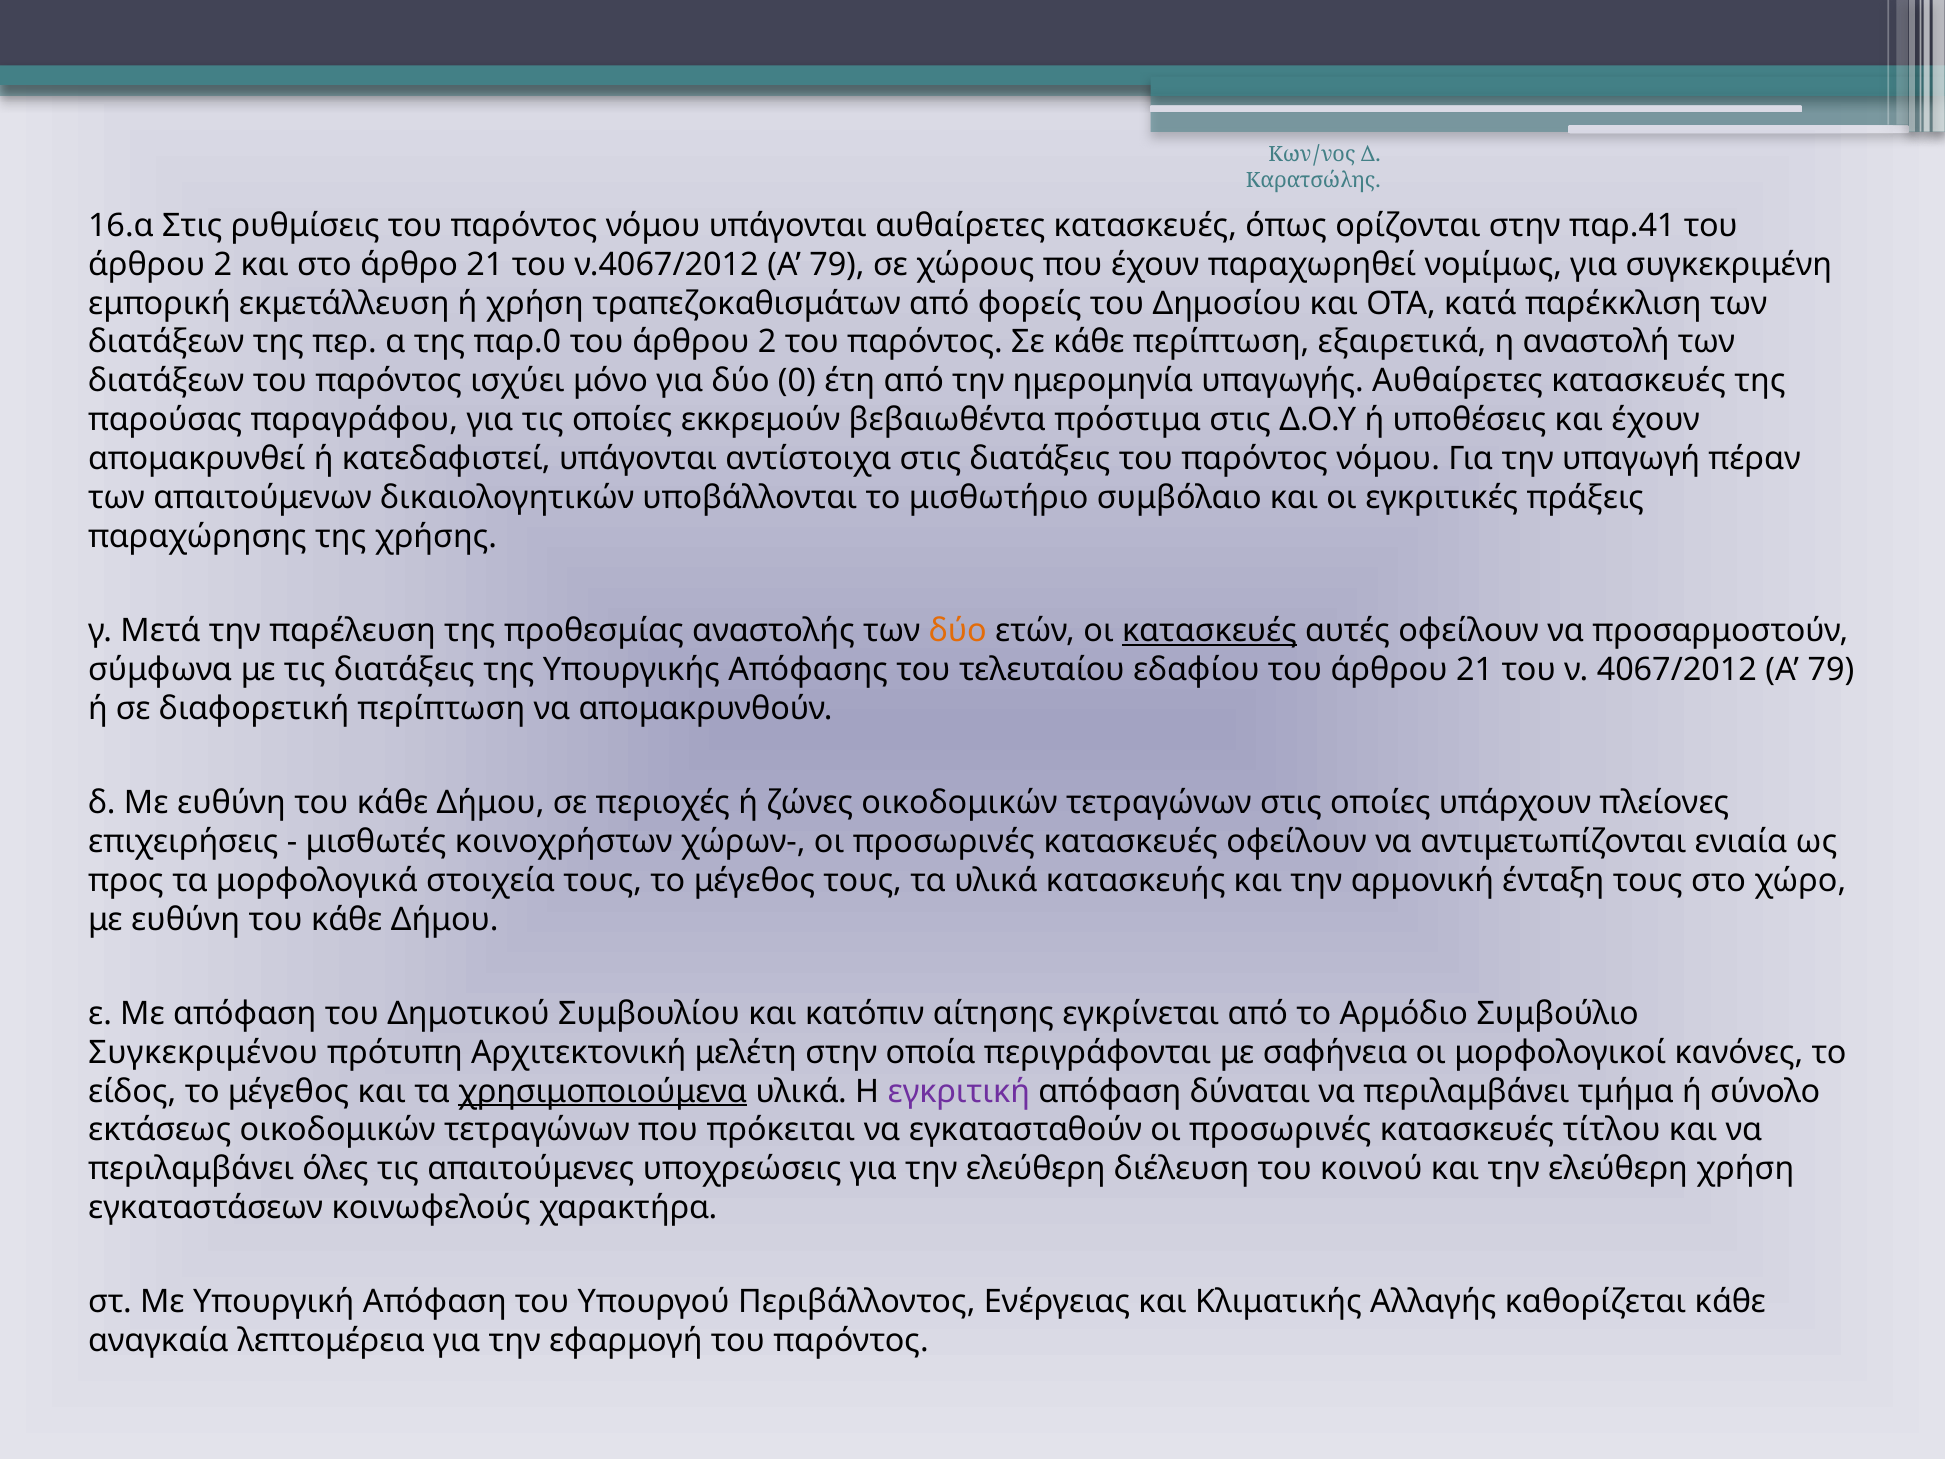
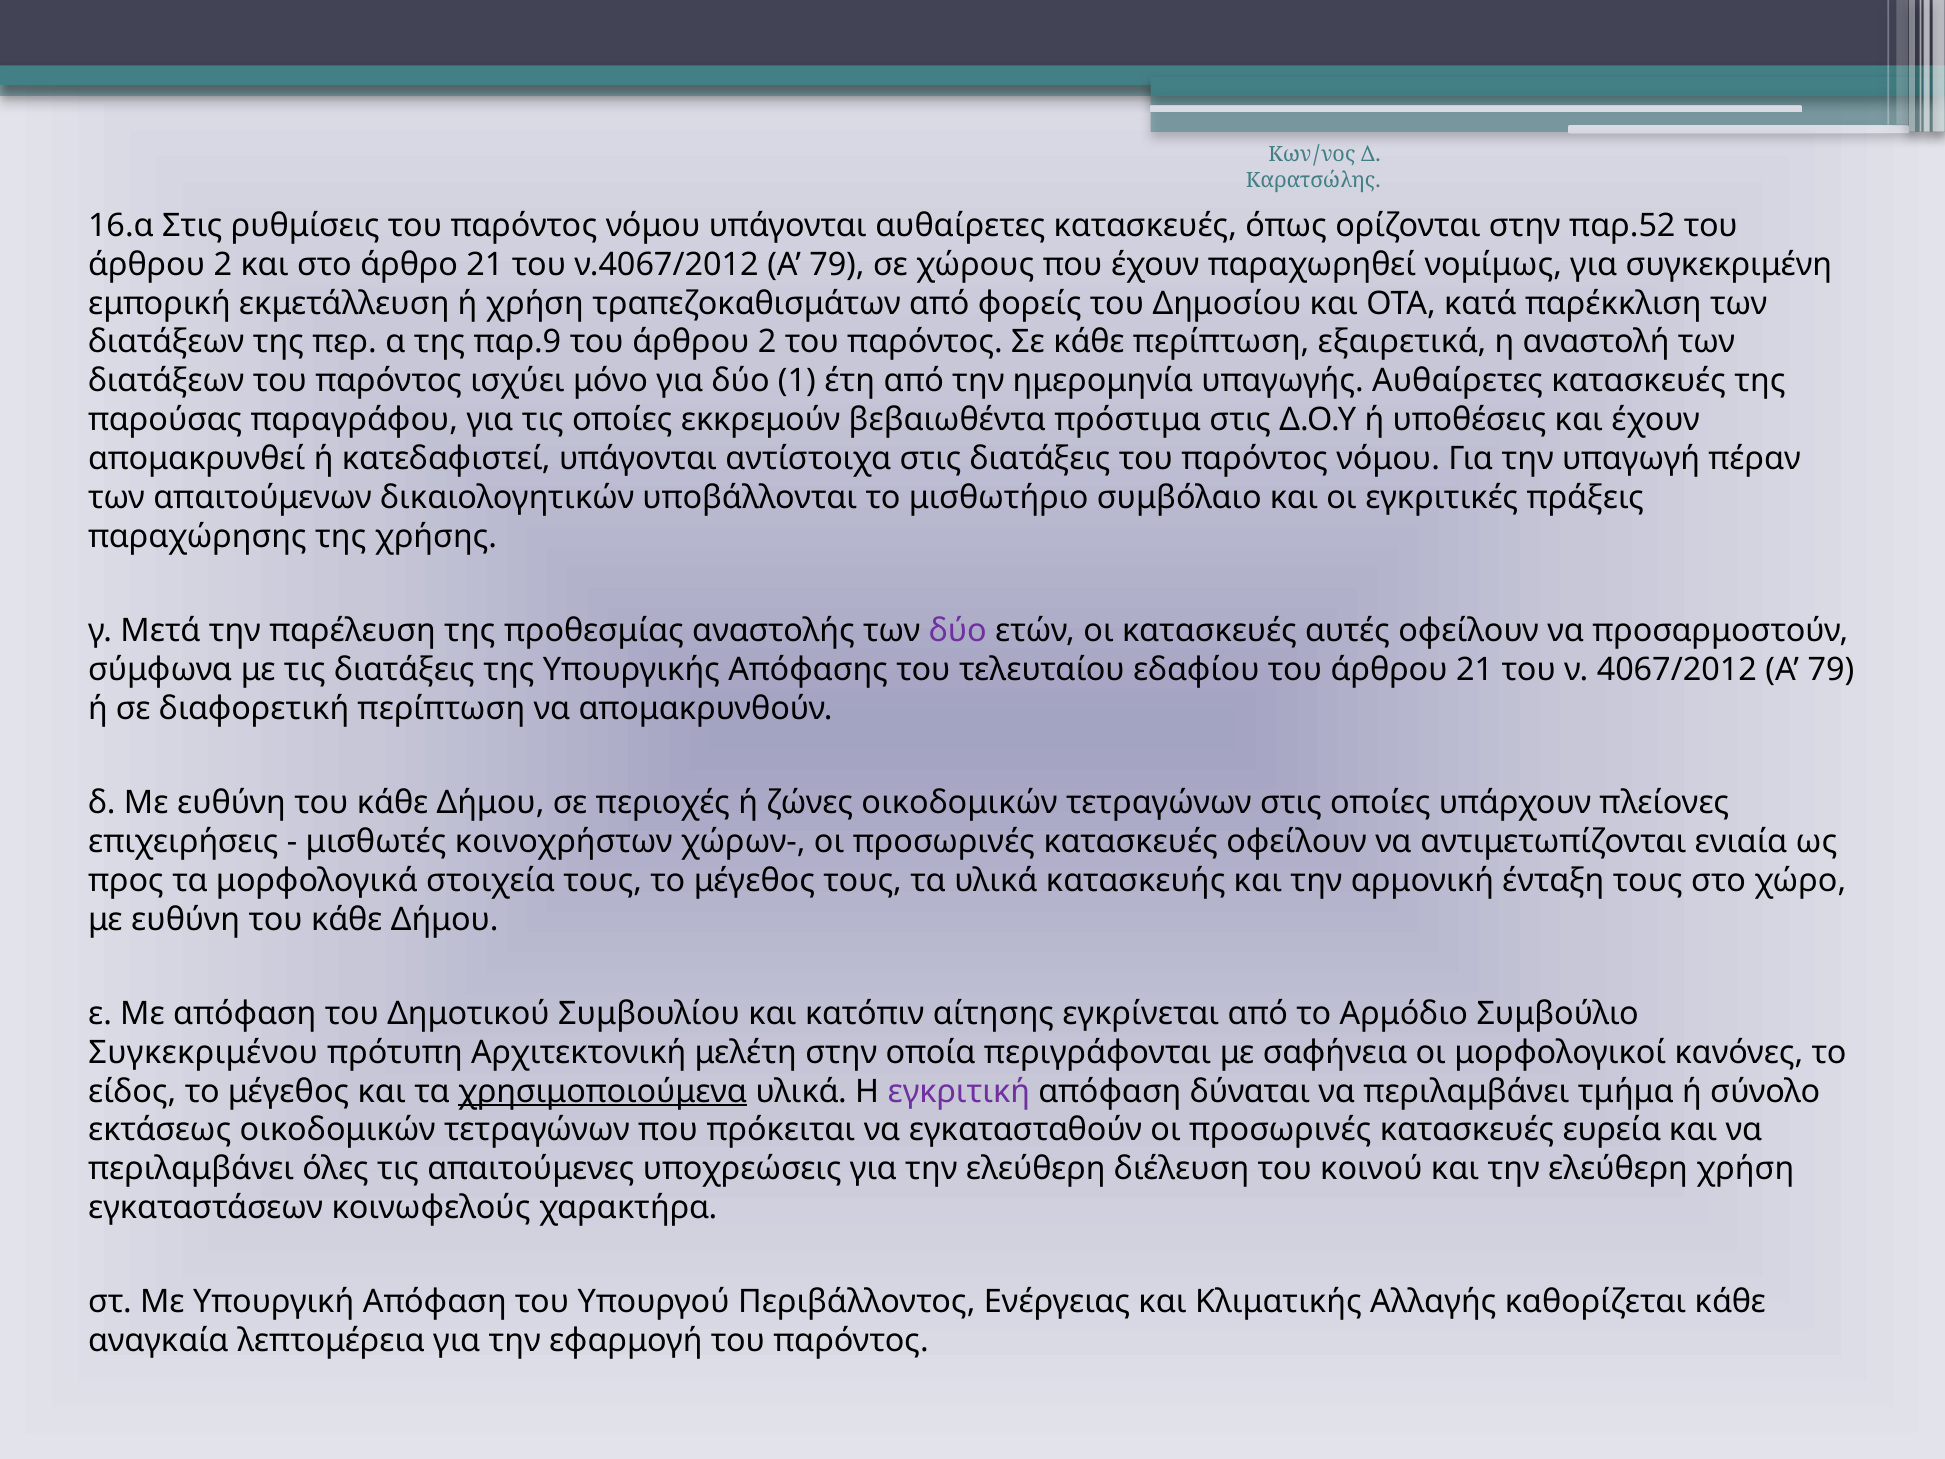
παρ.41: παρ.41 -> παρ.52
παρ.0: παρ.0 -> παρ.9
0: 0 -> 1
δύο at (958, 631) colour: orange -> purple
κατασκευές at (1209, 631) underline: present -> none
τίτλου: τίτλου -> ευρεία
